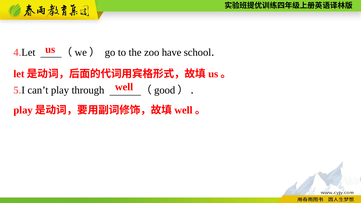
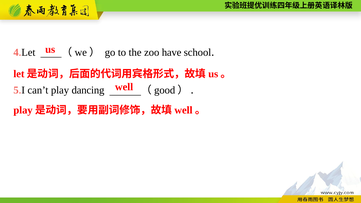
through: through -> dancing
